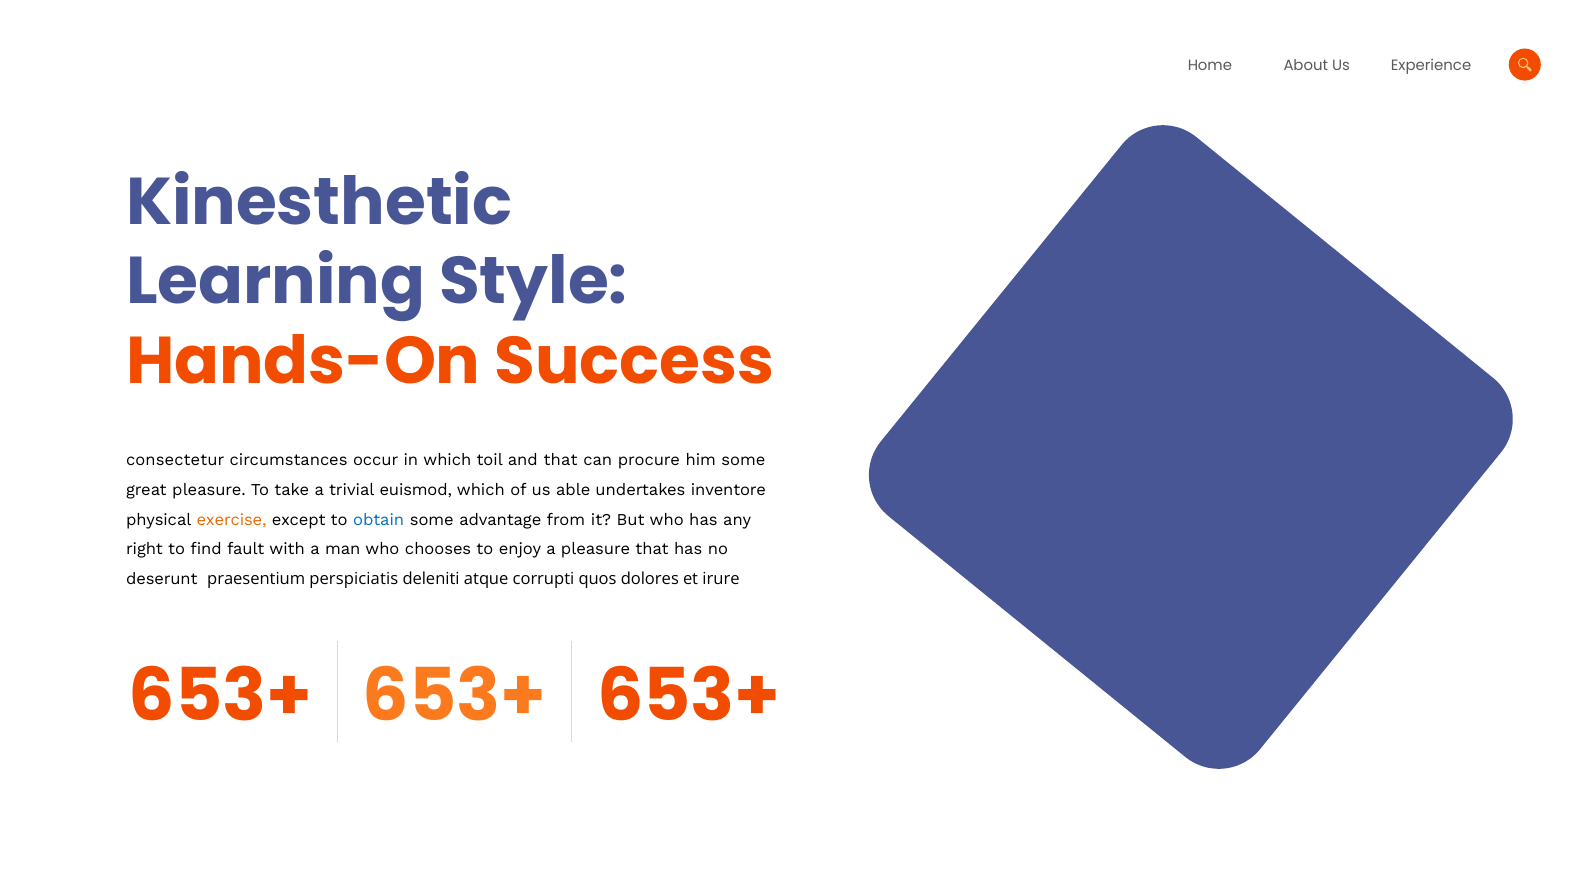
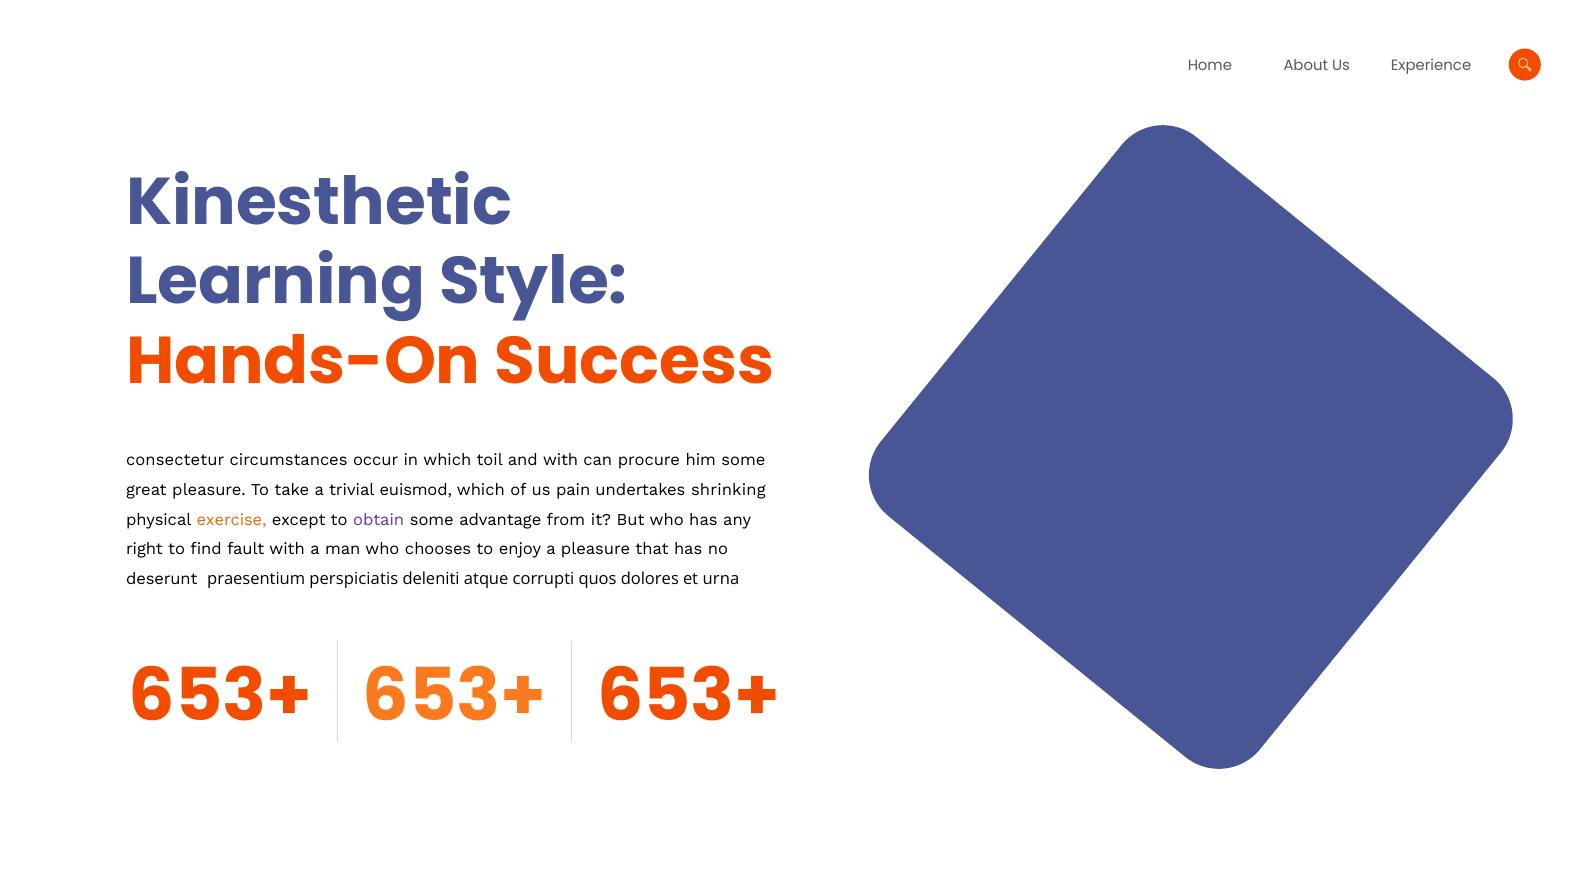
and that: that -> with
able: able -> pain
inventore: inventore -> shrinking
obtain colour: blue -> purple
irure: irure -> urna
